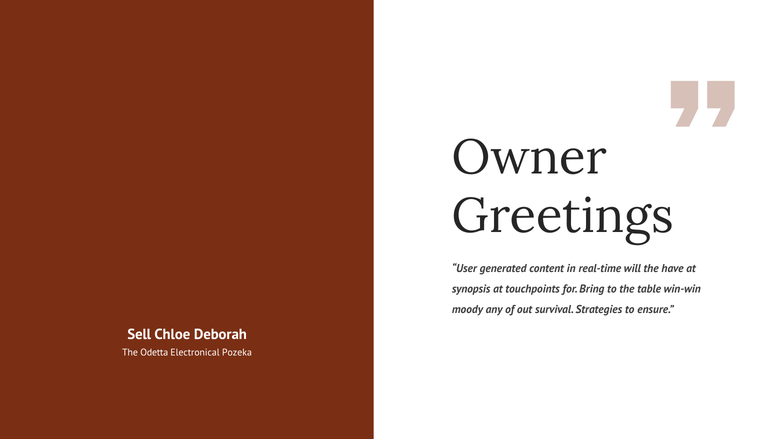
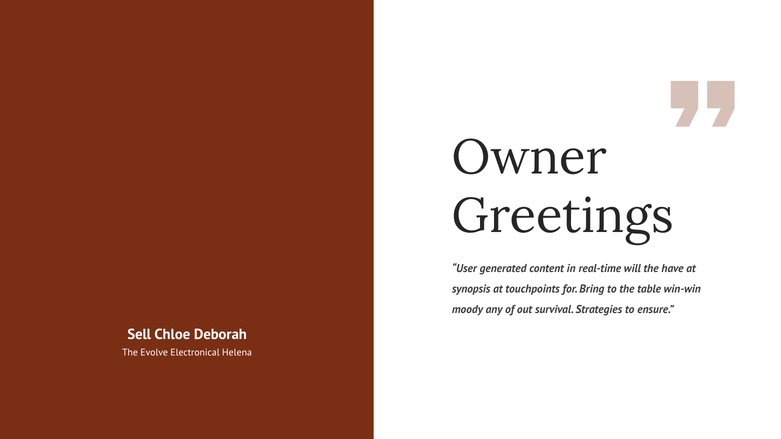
Odetta: Odetta -> Evolve
Pozeka: Pozeka -> Helena
